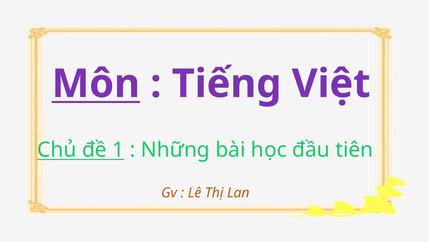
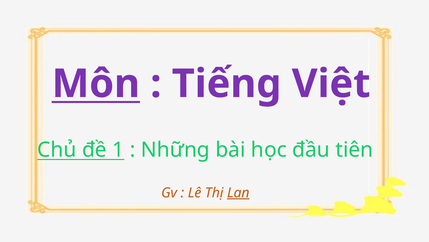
Lan underline: none -> present
